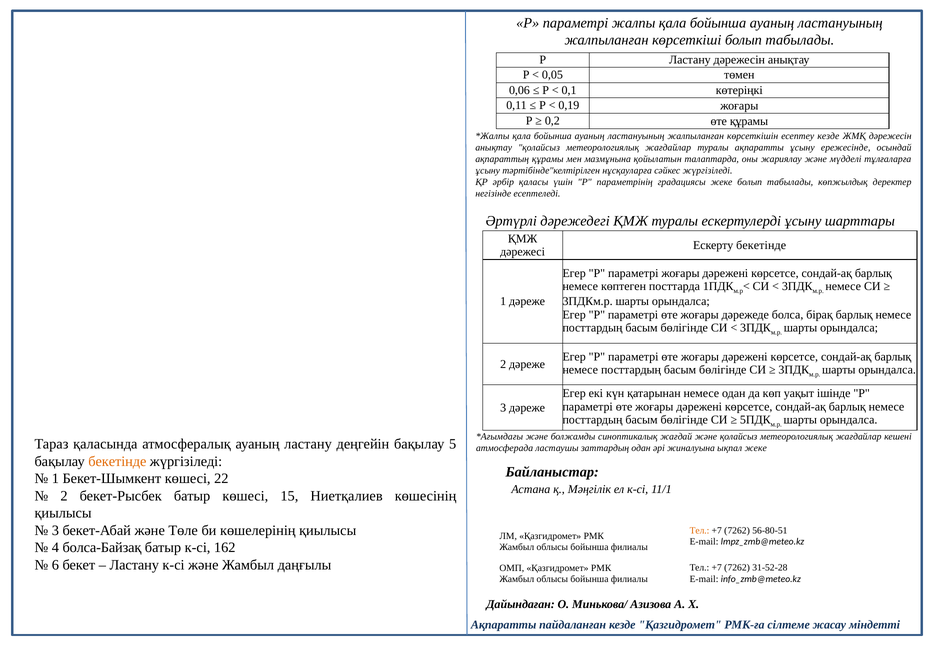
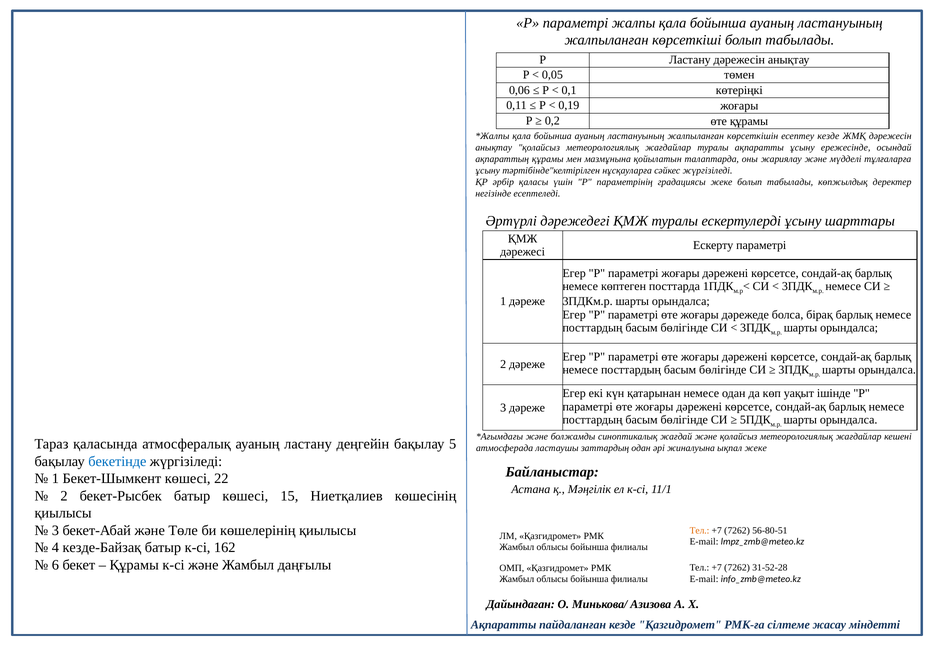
Ескерту бекетінде: бекетінде -> параметрі
бекетінде at (117, 462) colour: orange -> blue
болса-Байзақ: болса-Байзақ -> кезде-Байзақ
Ластану at (134, 565): Ластану -> Құрамы
